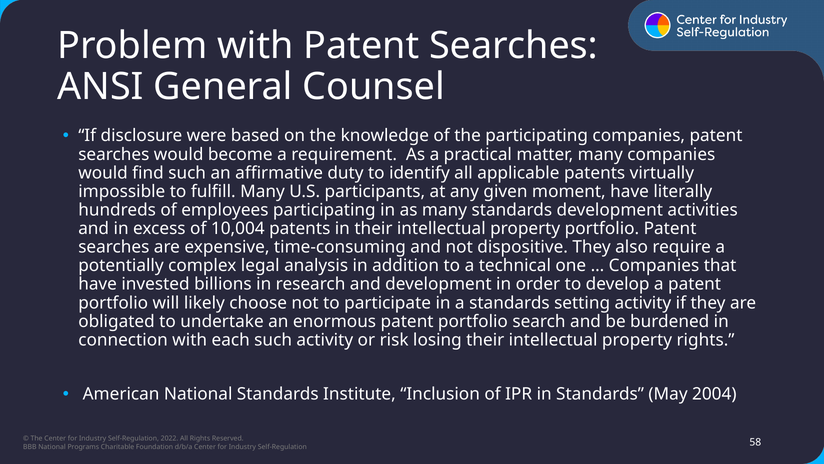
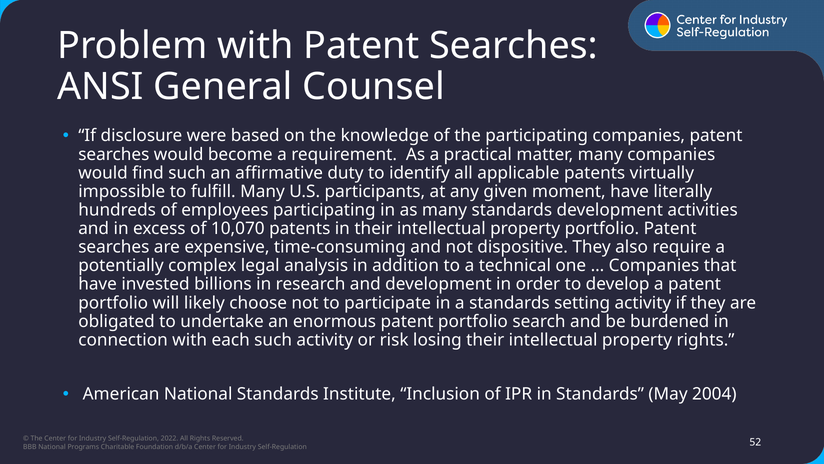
10,004: 10,004 -> 10,070
58: 58 -> 52
